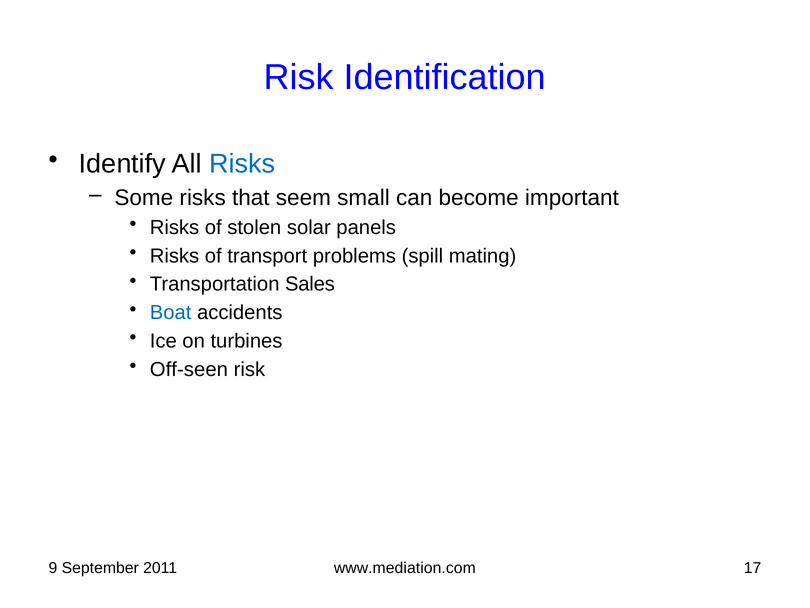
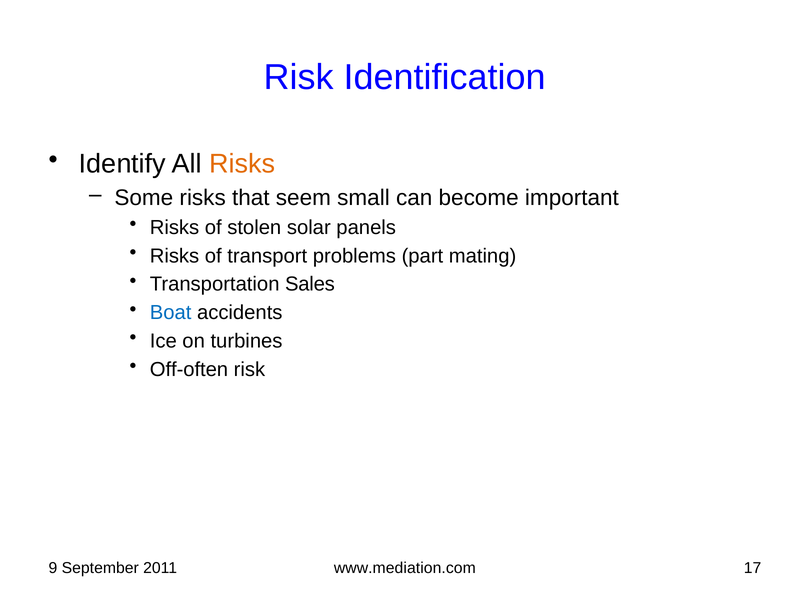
Risks at (242, 164) colour: blue -> orange
spill: spill -> part
Off-seen: Off-seen -> Off-often
